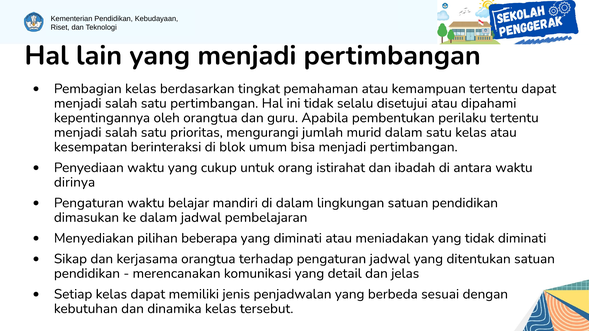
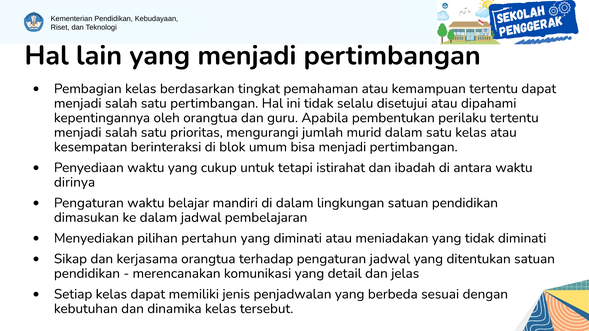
orang: orang -> tetapi
beberapa: beberapa -> pertahun
